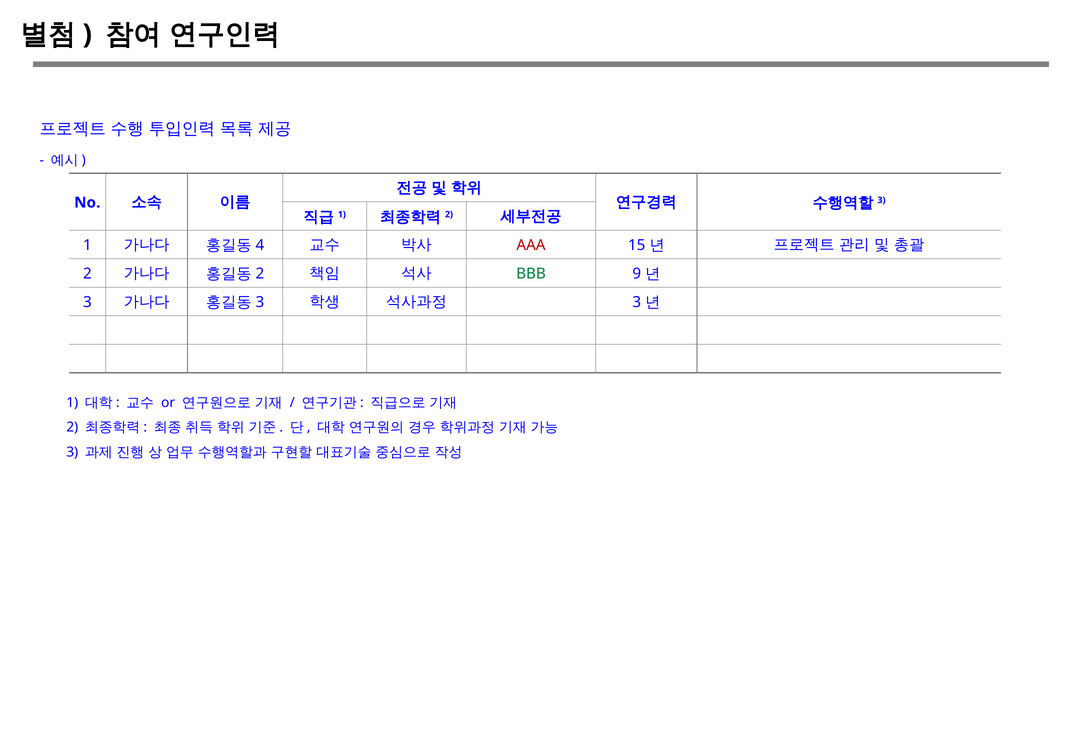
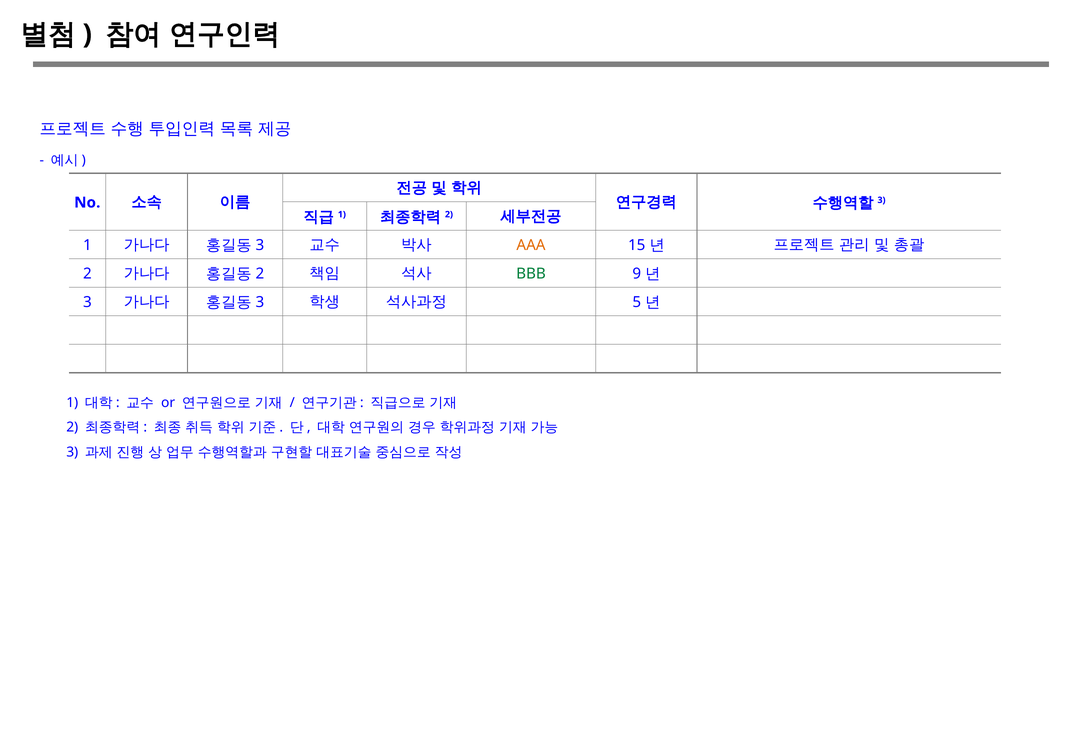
4 at (260, 245): 4 -> 3
AAA colour: red -> orange
3 at (637, 302): 3 -> 5
